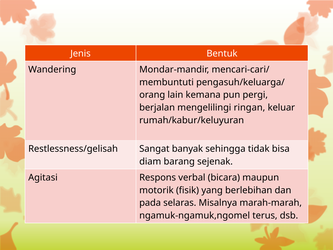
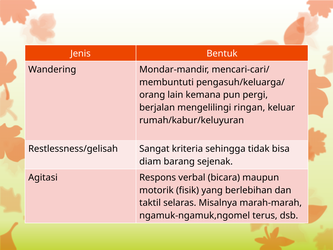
banyak: banyak -> kriteria
pada: pada -> taktil
